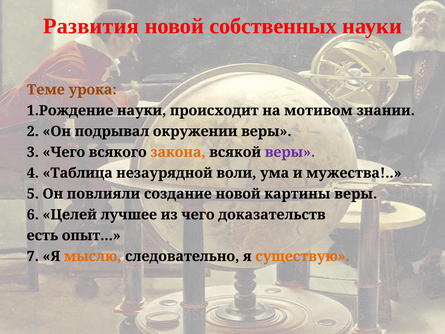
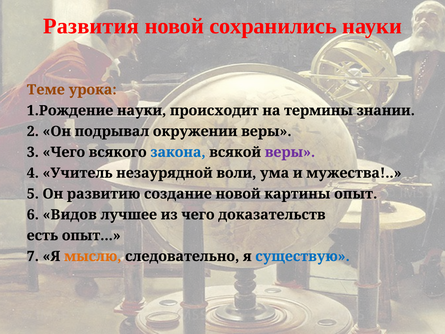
собственных: собственных -> сохранились
мотивом: мотивом -> термины
закона colour: orange -> blue
Таблица: Таблица -> Учитель
повлияли: повлияли -> развитию
картины веры: веры -> опыт
Целей: Целей -> Видов
существую colour: orange -> blue
